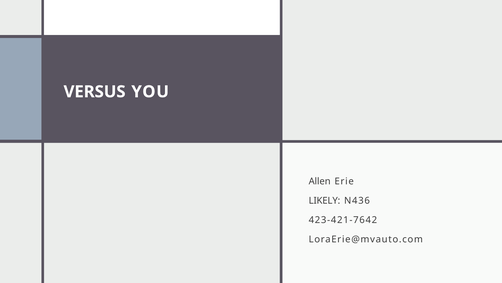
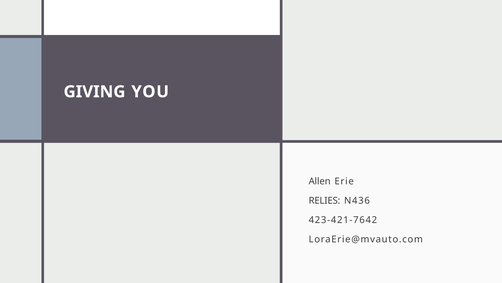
VERSUS: VERSUS -> GIVING
LIKELY: LIKELY -> RELIES
